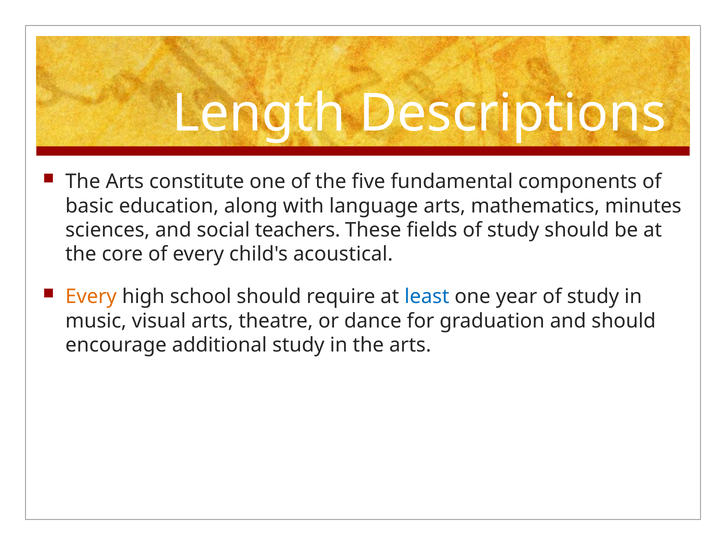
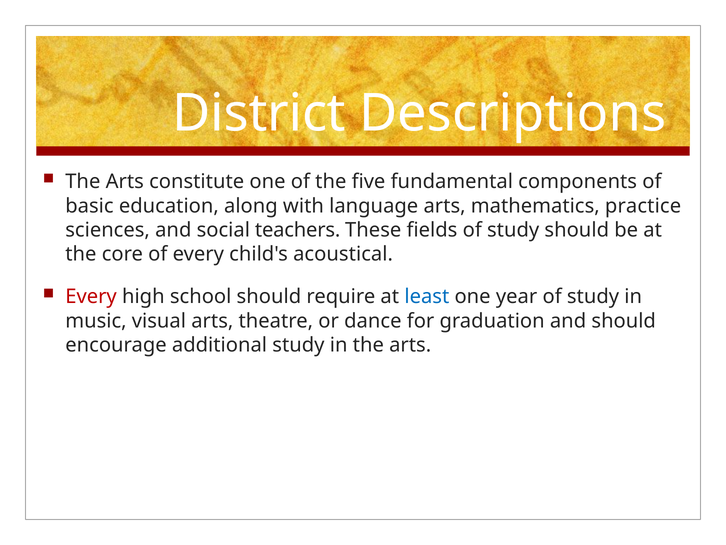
Length: Length -> District
minutes: minutes -> practice
Every at (91, 296) colour: orange -> red
